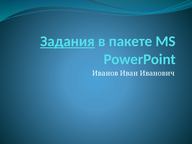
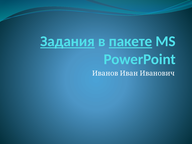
пакете underline: none -> present
